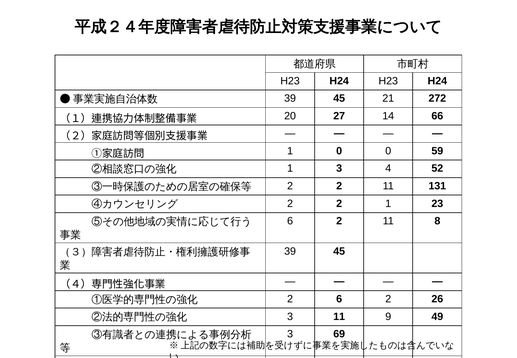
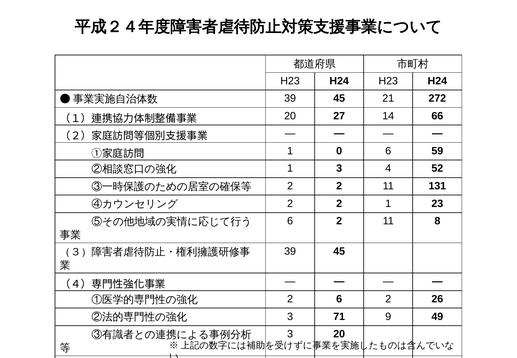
0 0: 0 -> 6
3 11: 11 -> 71
3 69: 69 -> 20
